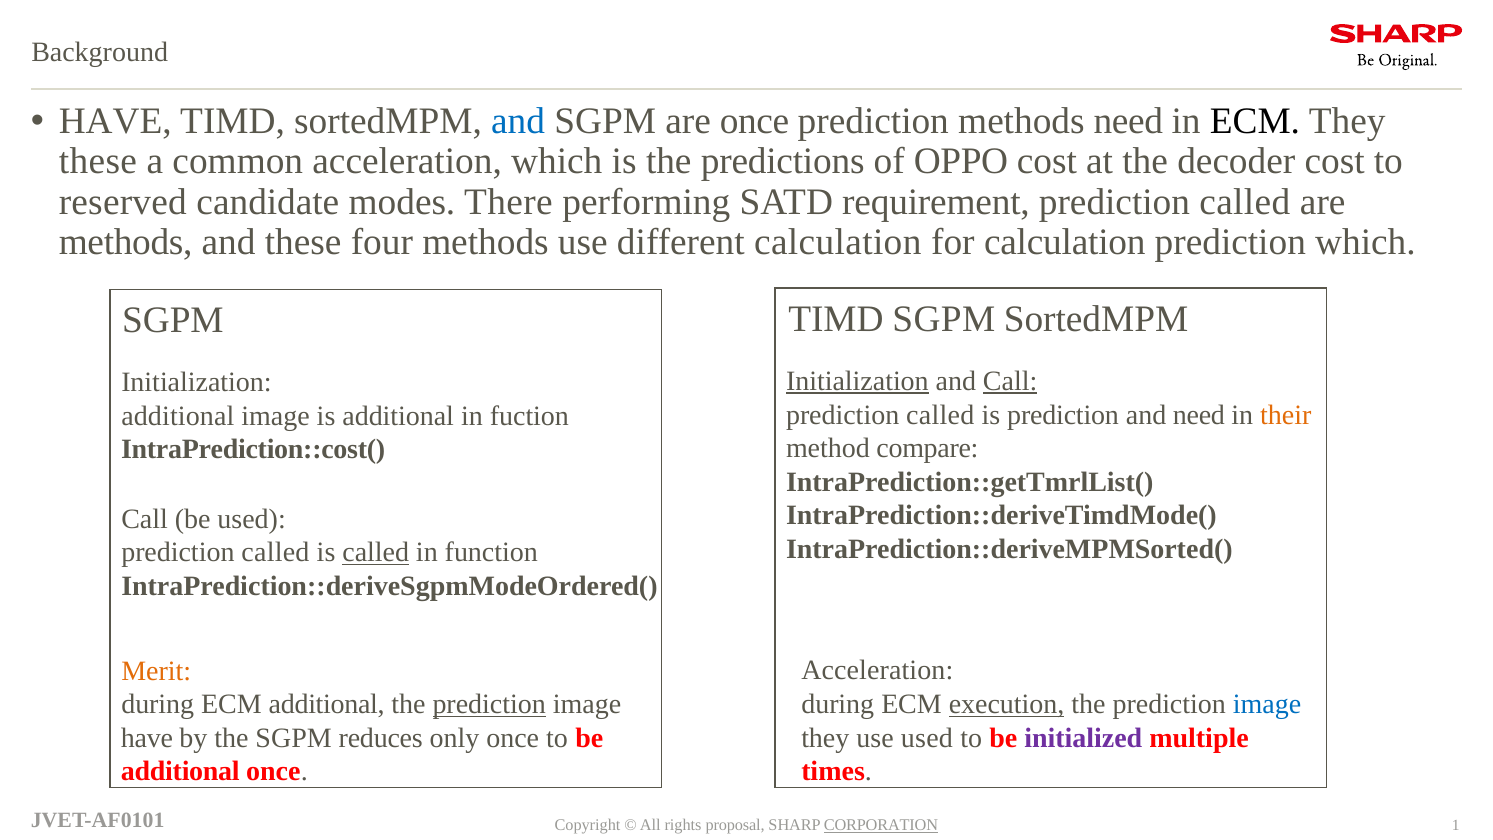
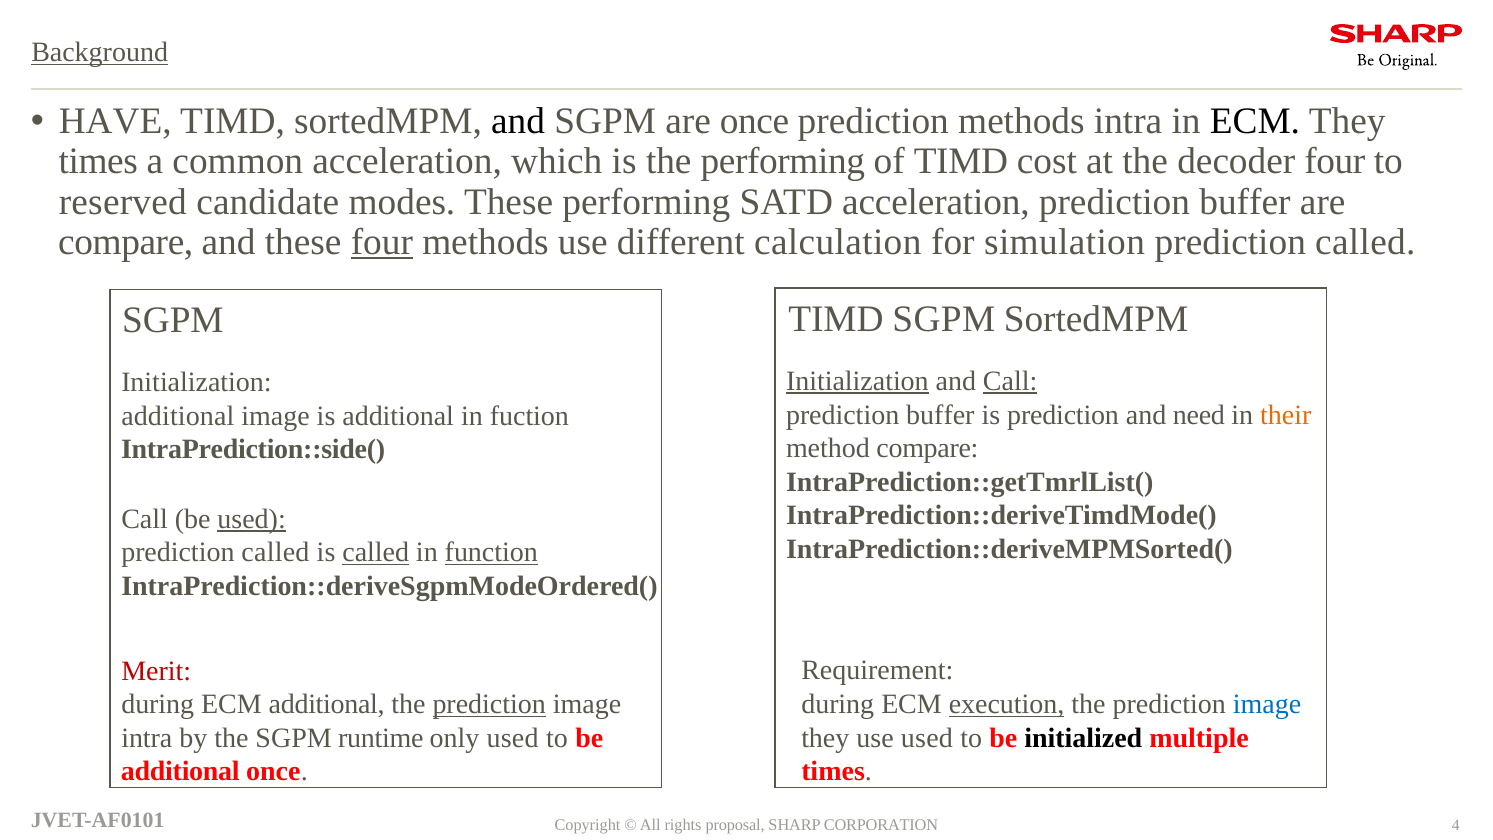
Background underline: none -> present
and at (518, 121) colour: blue -> black
methods need: need -> intra
these at (98, 162): these -> times
the predictions: predictions -> performing
of OPPO: OPPO -> TIMD
decoder cost: cost -> four
modes There: There -> These
SATD requirement: requirement -> acceleration
called at (1245, 202): called -> buffer
methods at (126, 242): methods -> compare
four at (382, 242) underline: none -> present
for calculation: calculation -> simulation
which at (1365, 242): which -> called
called at (940, 415): called -> buffer
IntraPrediction::cost(: IntraPrediction::cost( -> IntraPrediction::side(
used at (252, 519) underline: none -> present
function underline: none -> present
Acceleration at (877, 671): Acceleration -> Requirement
Merit colour: orange -> red
initialized colour: purple -> black
have at (147, 738): have -> intra
reduces: reduces -> runtime
only once: once -> used
1: 1 -> 4
CORPORATION underline: present -> none
